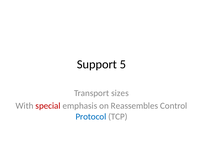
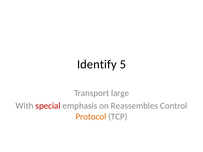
Support: Support -> Identify
sizes: sizes -> large
Protocol colour: blue -> orange
